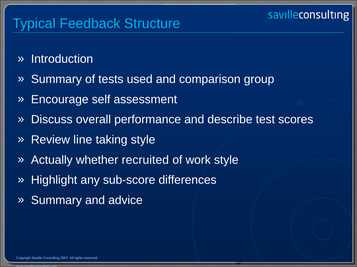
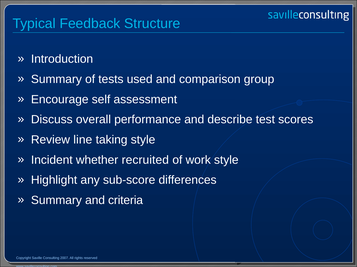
Actually: Actually -> Incident
advice: advice -> criteria
